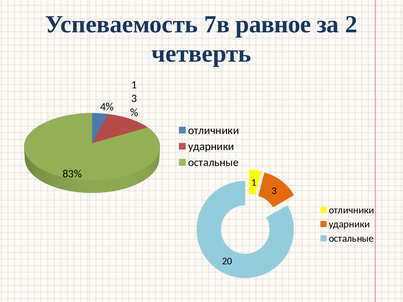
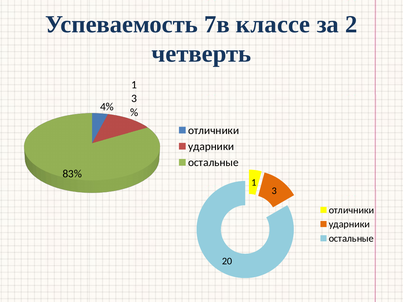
равное: равное -> классе
